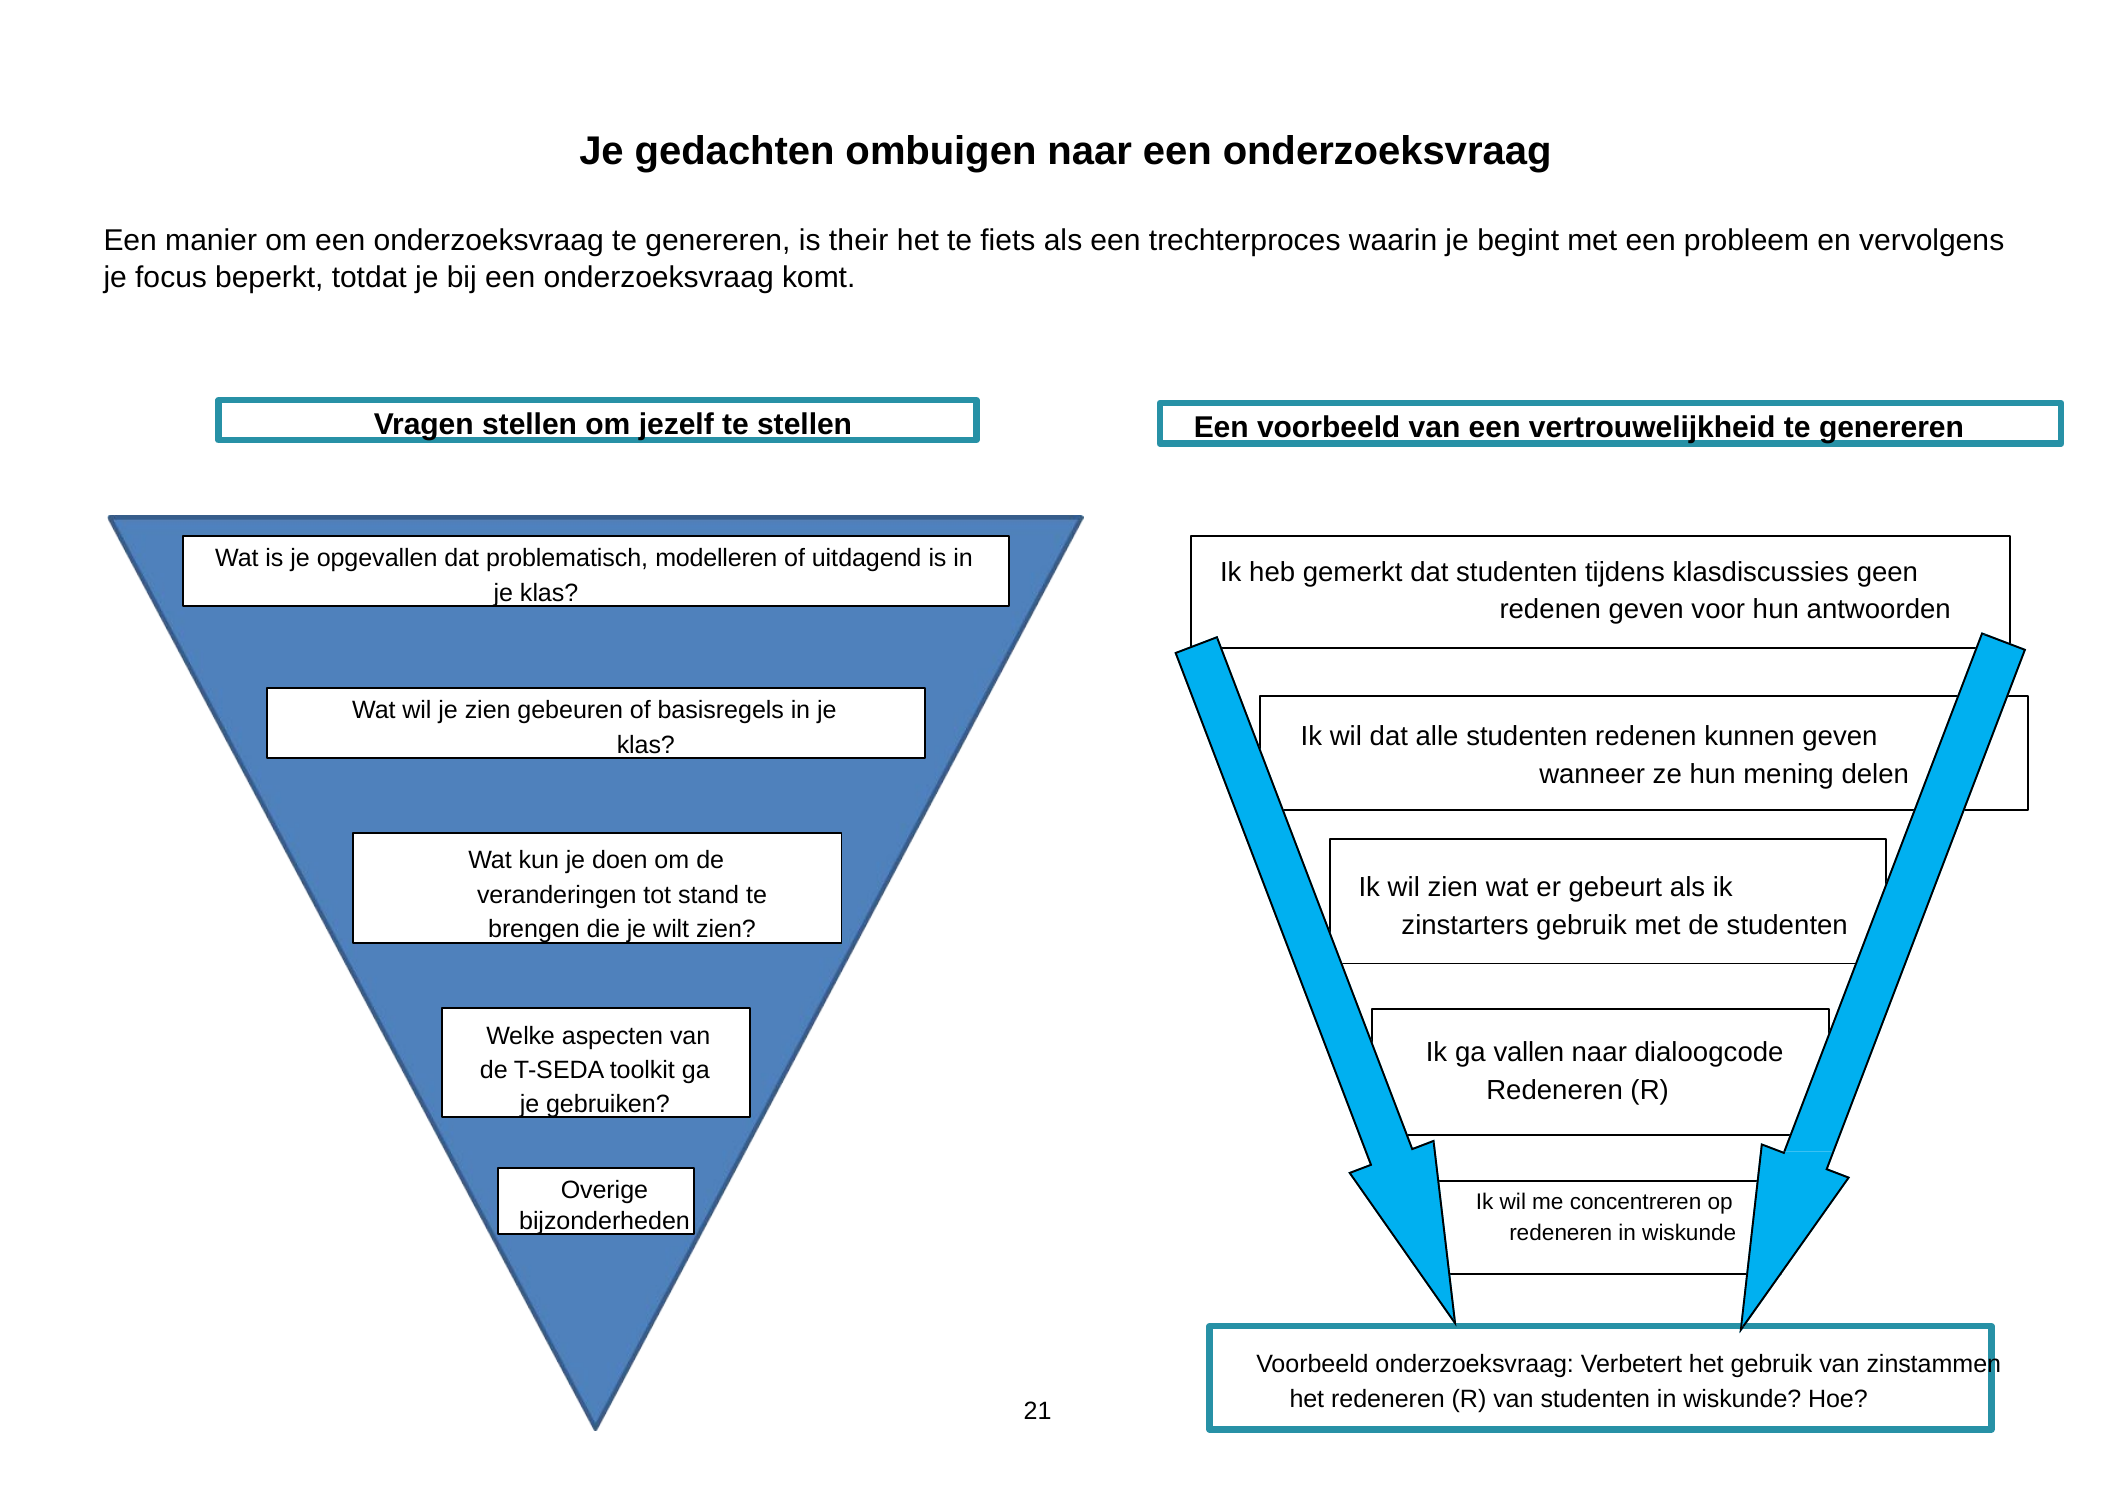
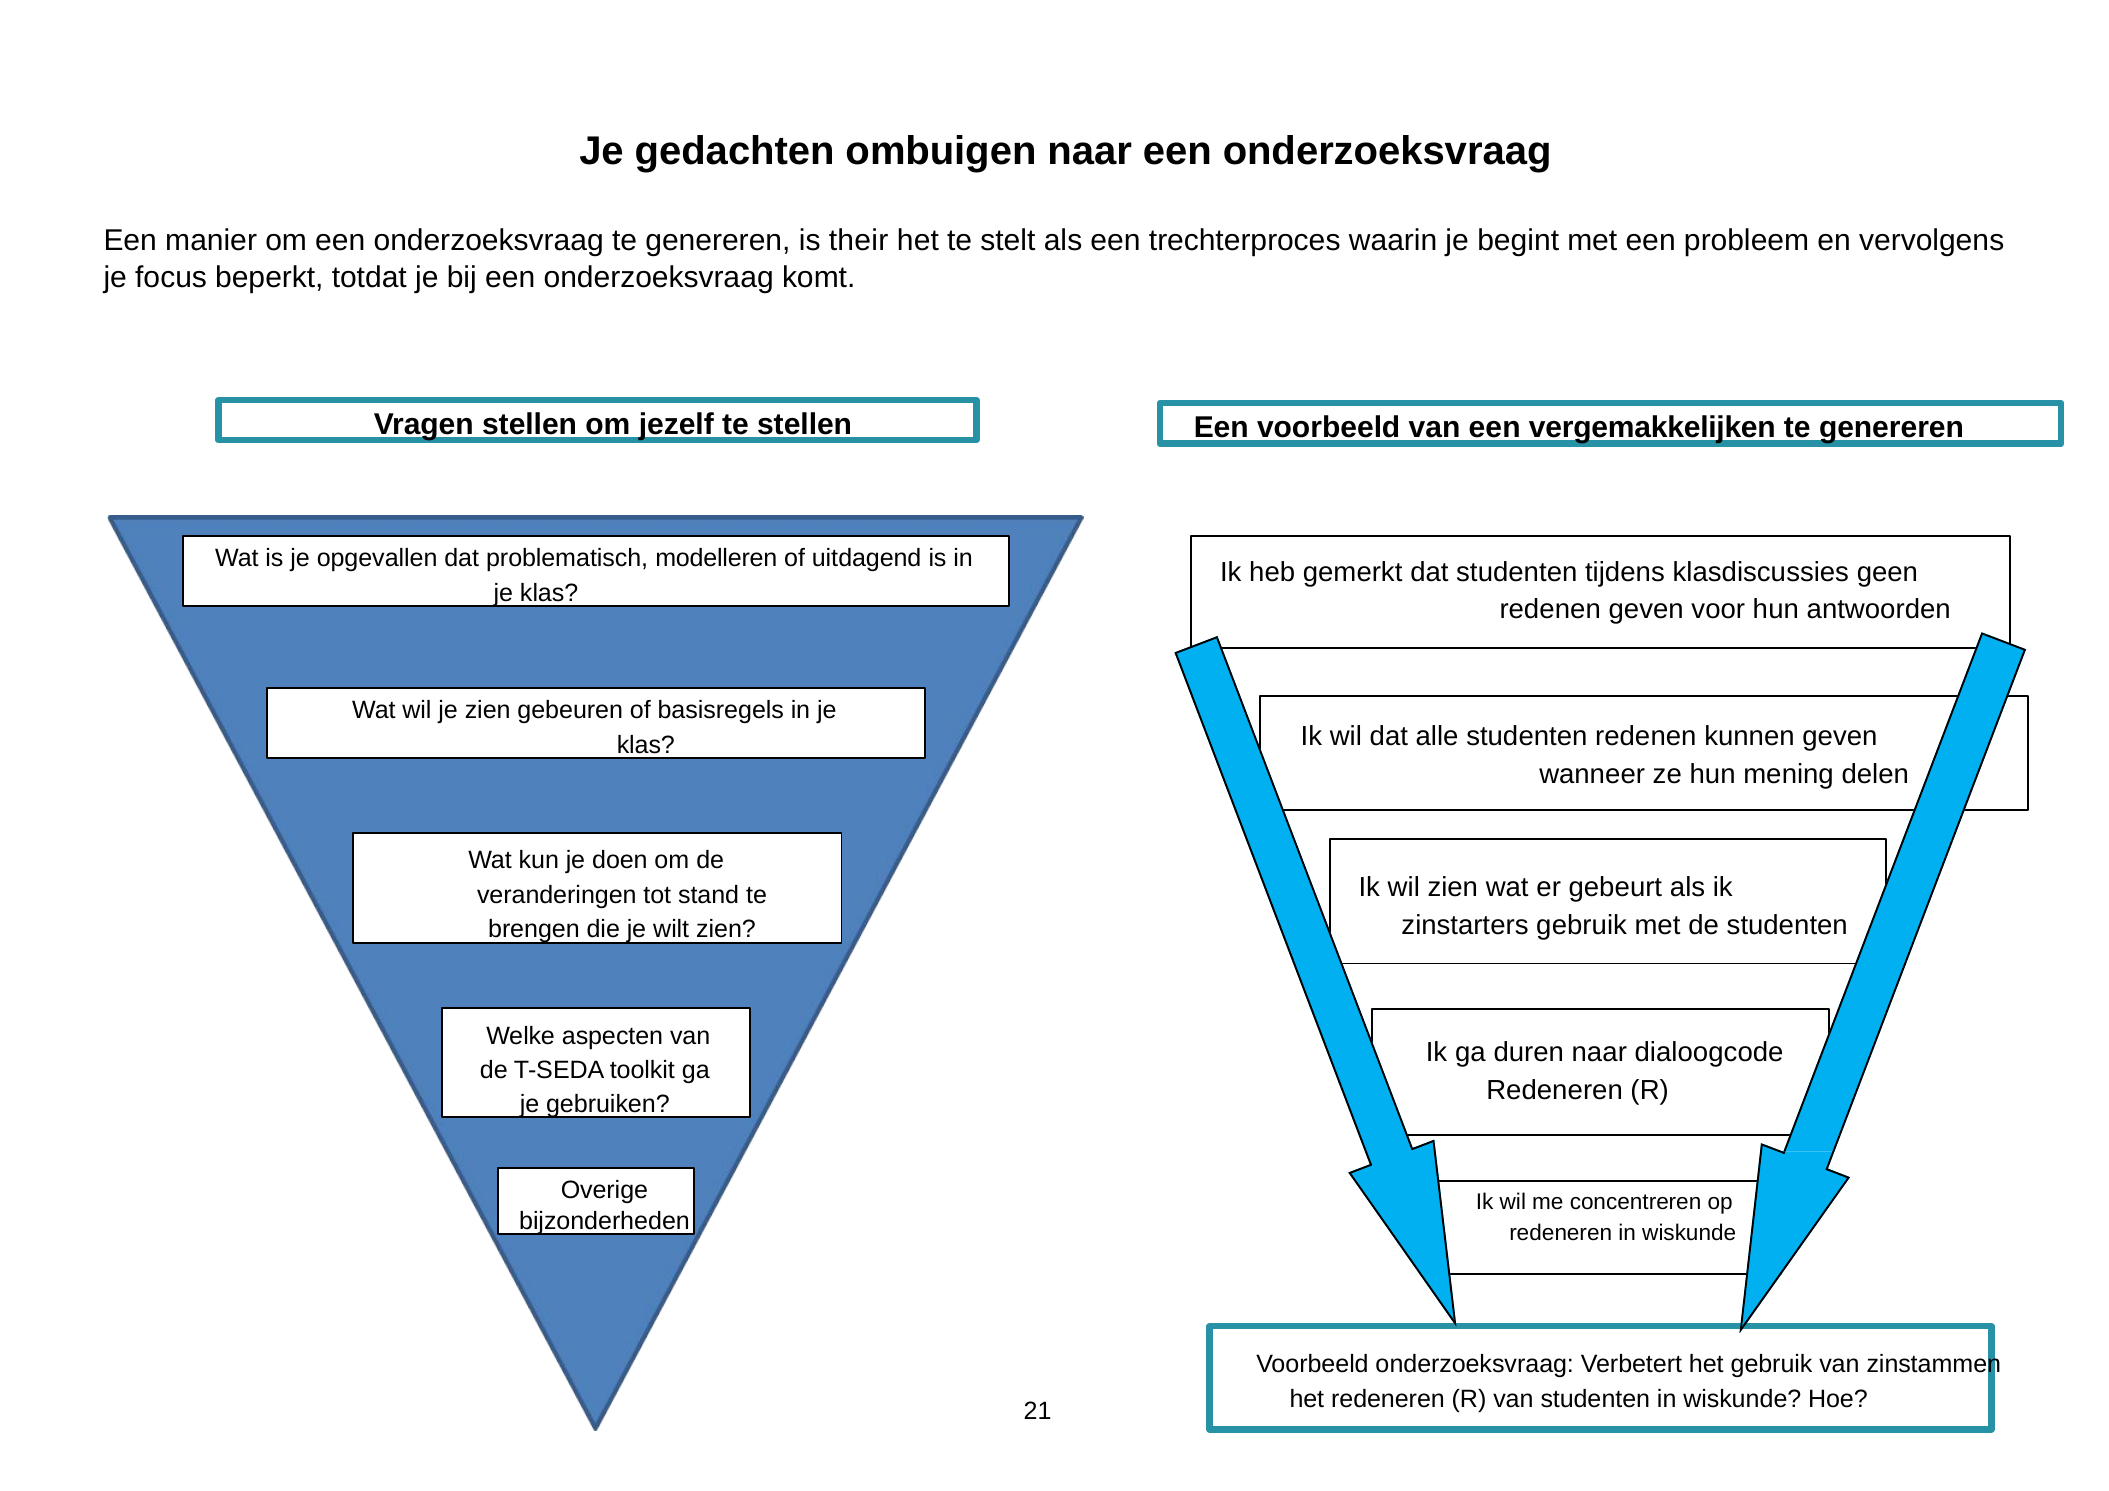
fiets: fiets -> stelt
vertrouwelijkheid: vertrouwelijkheid -> vergemakkelijken
vallen: vallen -> duren
